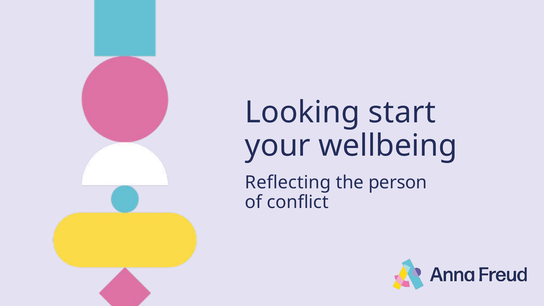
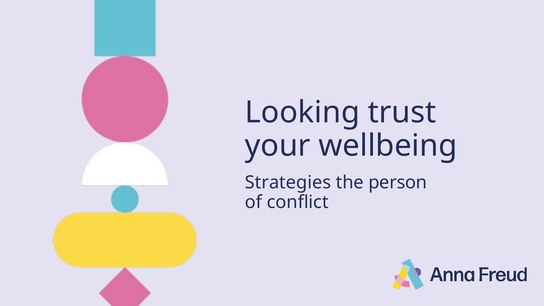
start: start -> trust
Reflecting: Reflecting -> Strategies
